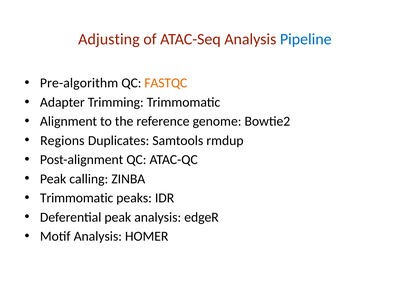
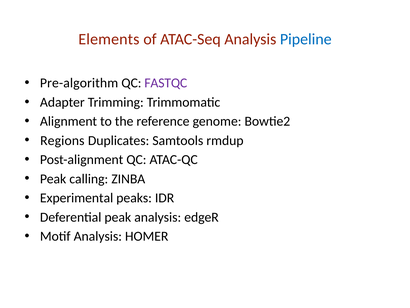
Adjusting: Adjusting -> Elements
FASTQC colour: orange -> purple
Trimmomatic at (77, 198): Trimmomatic -> Experimental
